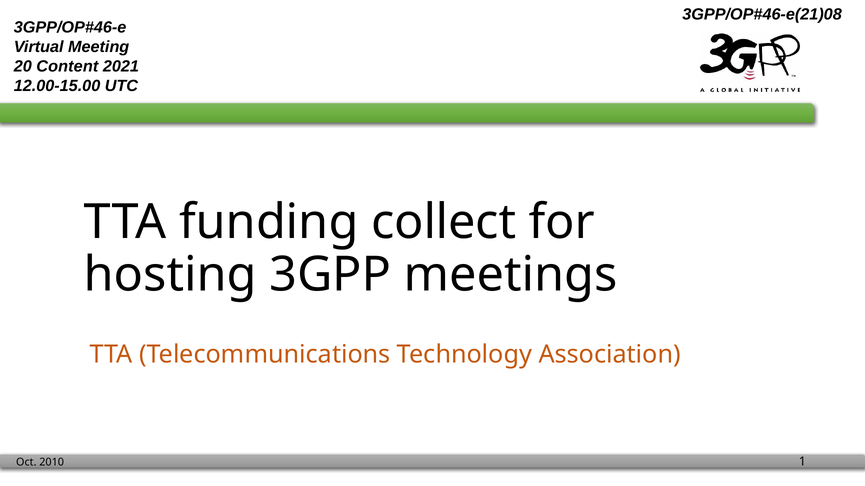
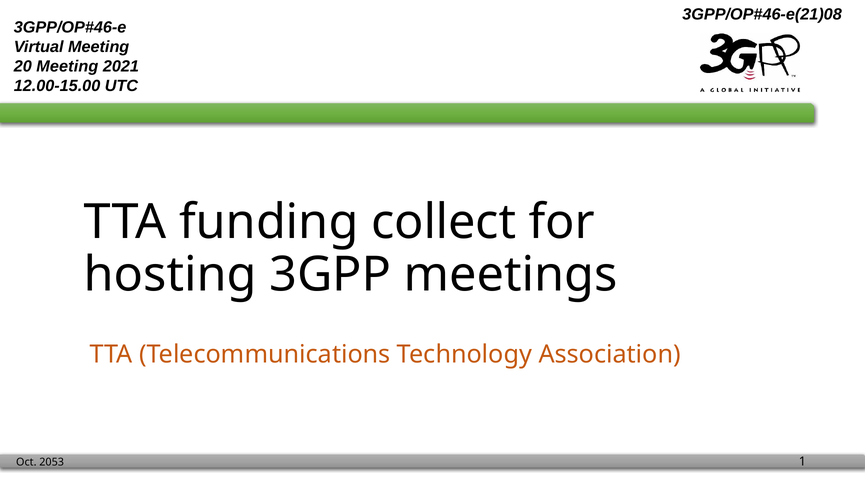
20 Content: Content -> Meeting
2010: 2010 -> 2053
